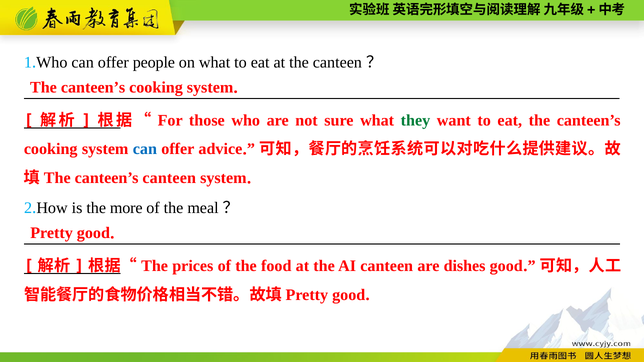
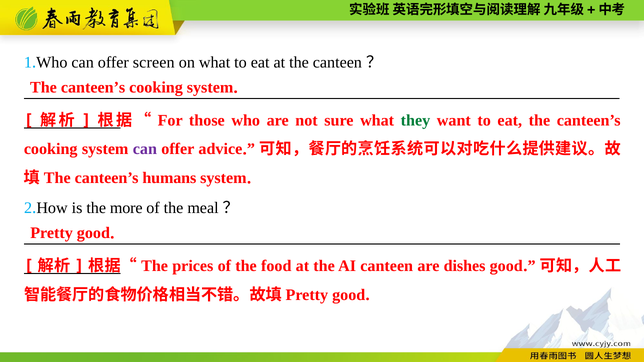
people: people -> screen
can at (145, 149) colour: blue -> purple
canteen’s canteen: canteen -> humans
